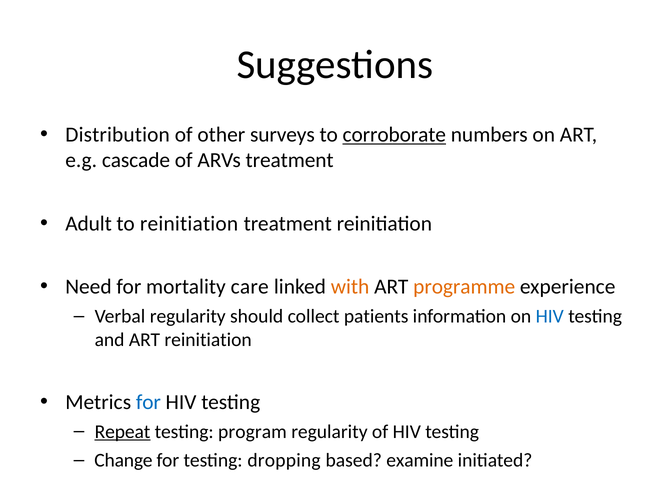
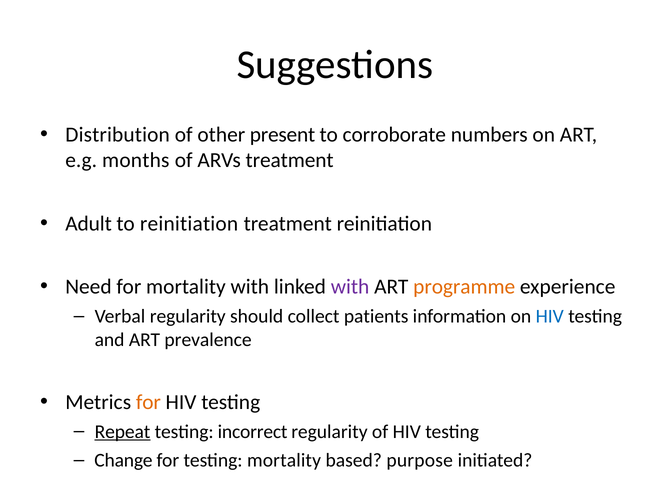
surveys: surveys -> present
corroborate underline: present -> none
cascade: cascade -> months
mortality care: care -> with
with at (350, 287) colour: orange -> purple
ART reinitiation: reinitiation -> prevalence
for at (148, 402) colour: blue -> orange
program: program -> incorrect
testing dropping: dropping -> mortality
examine: examine -> purpose
